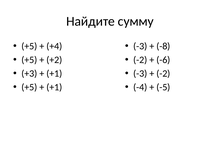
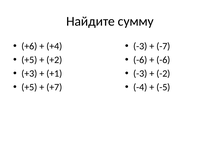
+5 at (29, 46): +5 -> +6
-8: -8 -> -7
-2 at (140, 60): -2 -> -6
+1 at (54, 87): +1 -> +7
